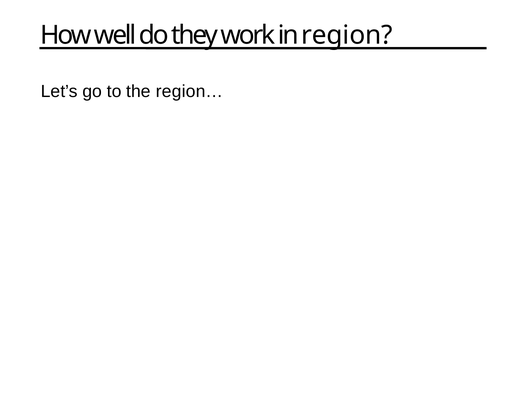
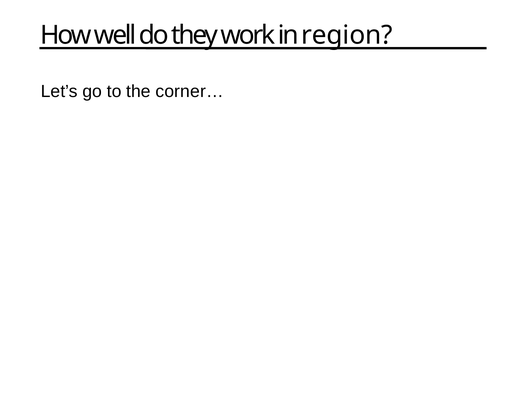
region…: region… -> corner…
